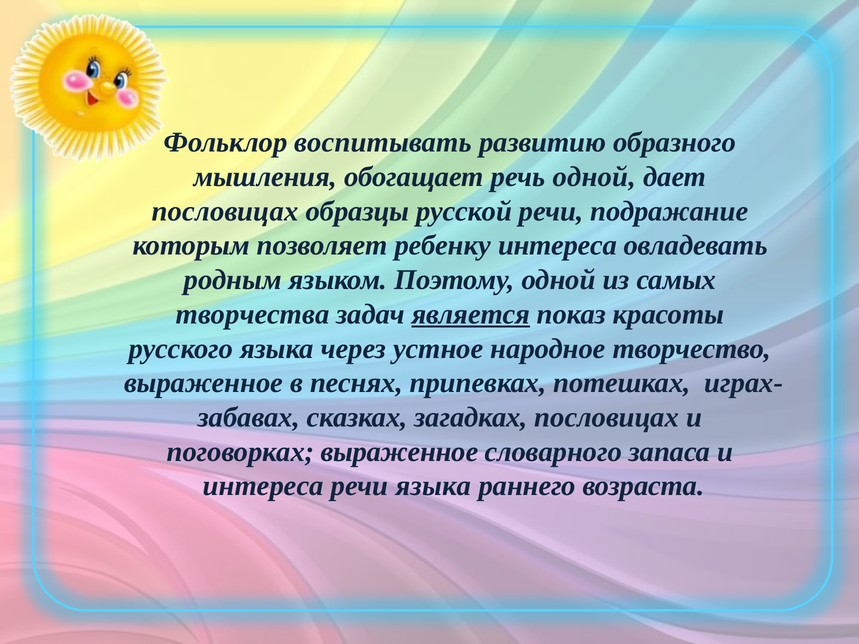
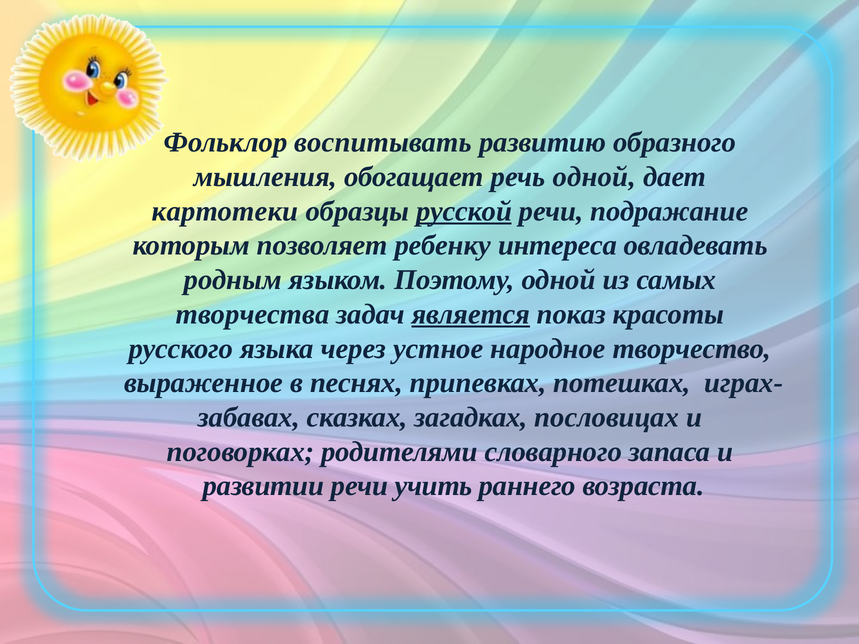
пословицах at (225, 211): пословицах -> картотеки
русской underline: none -> present
поговорках выраженное: выраженное -> родителями
интереса at (263, 486): интереса -> развитии
речи языка: языка -> учить
